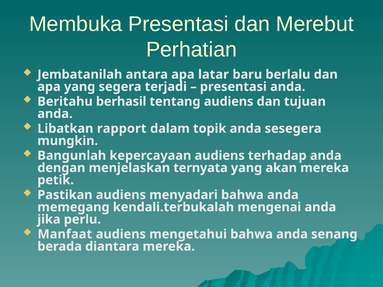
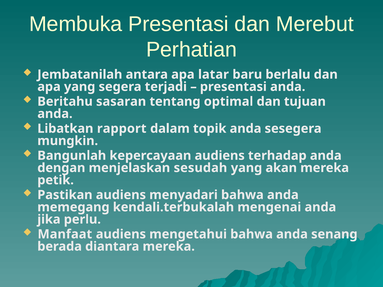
berhasil: berhasil -> sasaran
tentang audiens: audiens -> optimal
ternyata: ternyata -> sesudah
